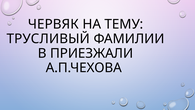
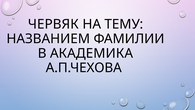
ТРУСЛИВЫЙ: ТРУСЛИВЫЙ -> НАЗВАНИЕМ
ПРИЕЗЖАЛИ: ПРИЕЗЖАЛИ -> АКАДЕМИКА
